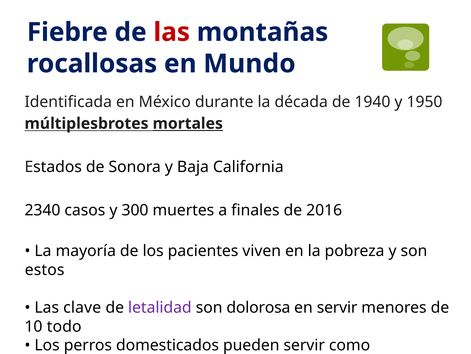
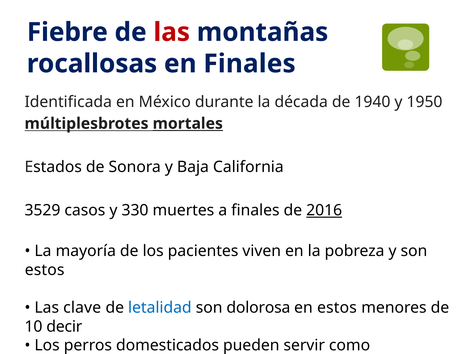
en Mundo: Mundo -> Finales
2340: 2340 -> 3529
300: 300 -> 330
2016 underline: none -> present
letalidad colour: purple -> blue
servir at (337, 307): servir -> estos
10 todo: todo -> decir
